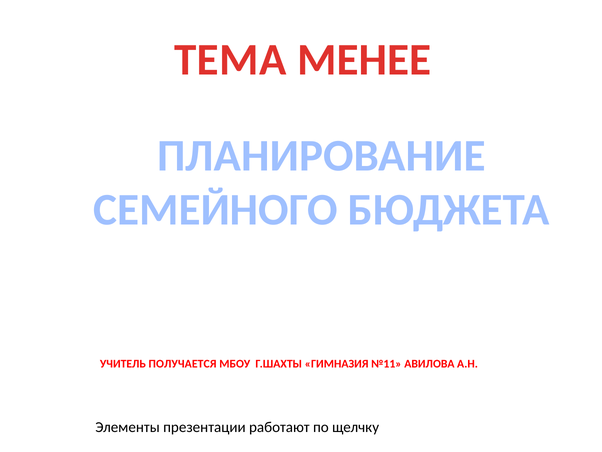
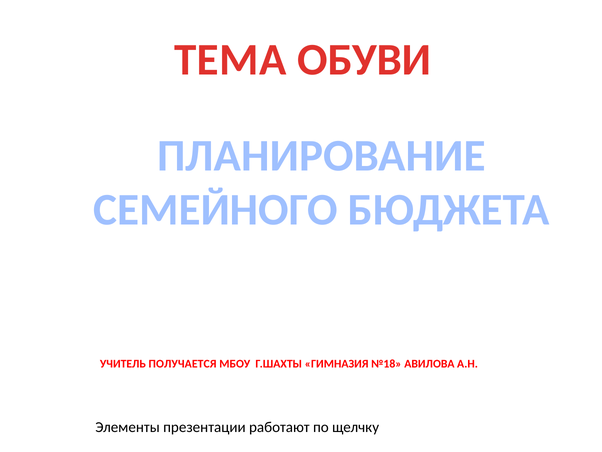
МЕНЕЕ: МЕНЕЕ -> ОБУВИ
№11: №11 -> №18
